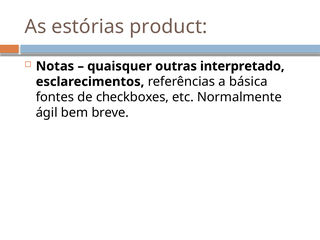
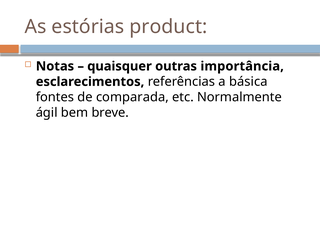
interpretado: interpretado -> importância
checkboxes: checkboxes -> comparada
